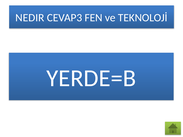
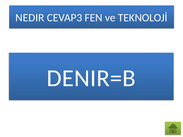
YERDE=B: YERDE=B -> DENIR=B
